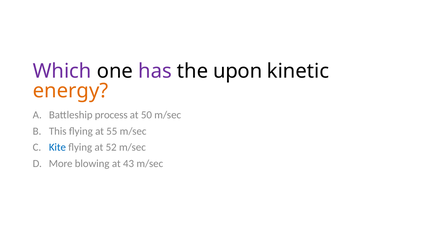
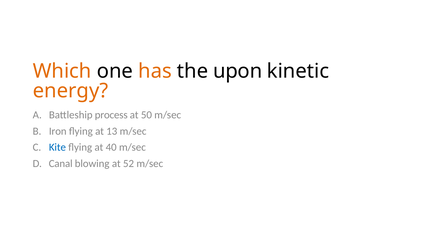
Which colour: purple -> orange
has colour: purple -> orange
This: This -> Iron
55: 55 -> 13
52: 52 -> 40
More: More -> Canal
43: 43 -> 52
